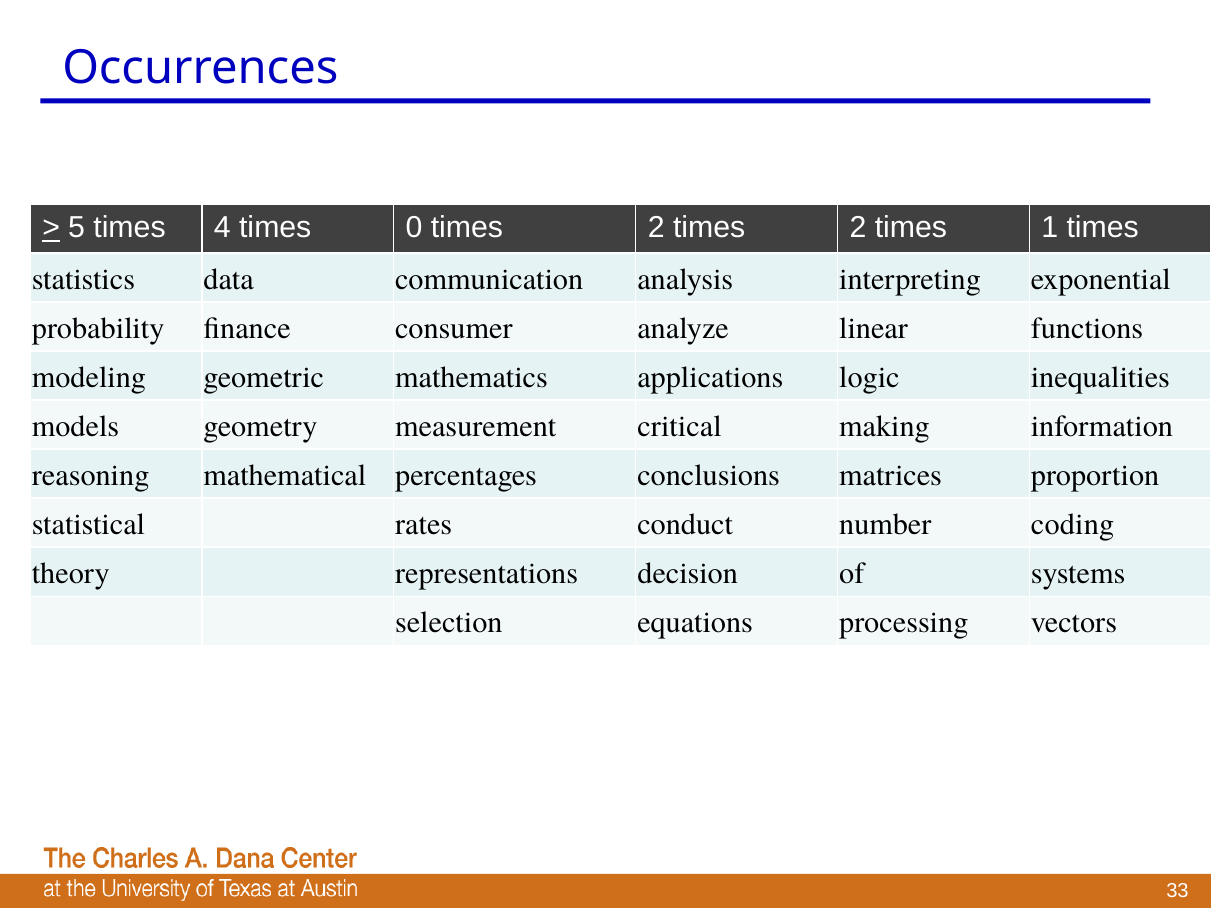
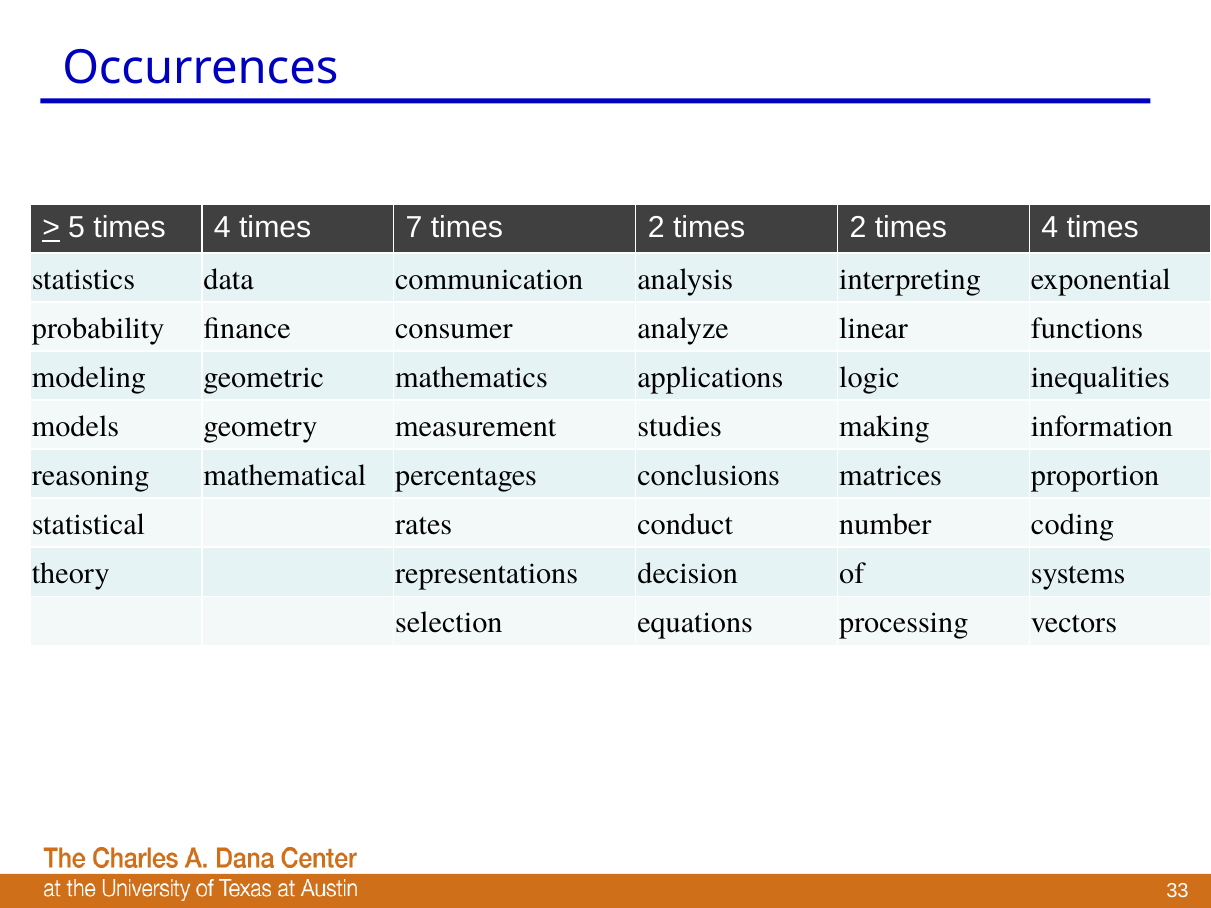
0: 0 -> 7
2 times 1: 1 -> 4
critical: critical -> studies
